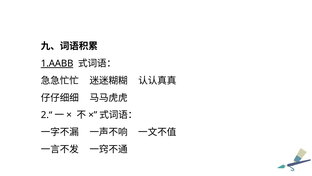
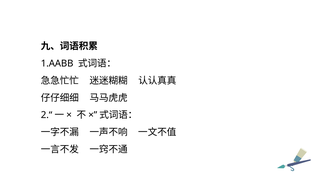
1.AABB underline: present -> none
